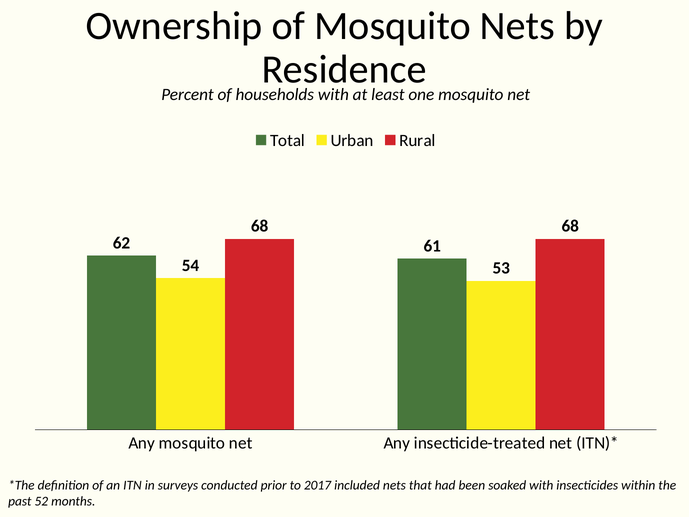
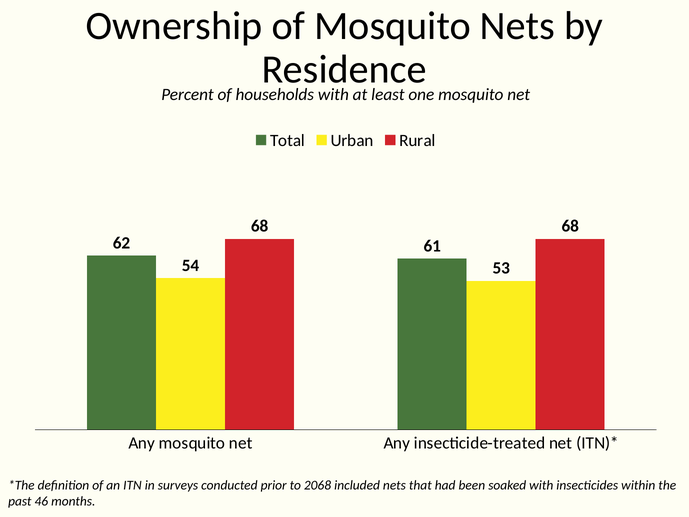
2017: 2017 -> 2068
52: 52 -> 46
